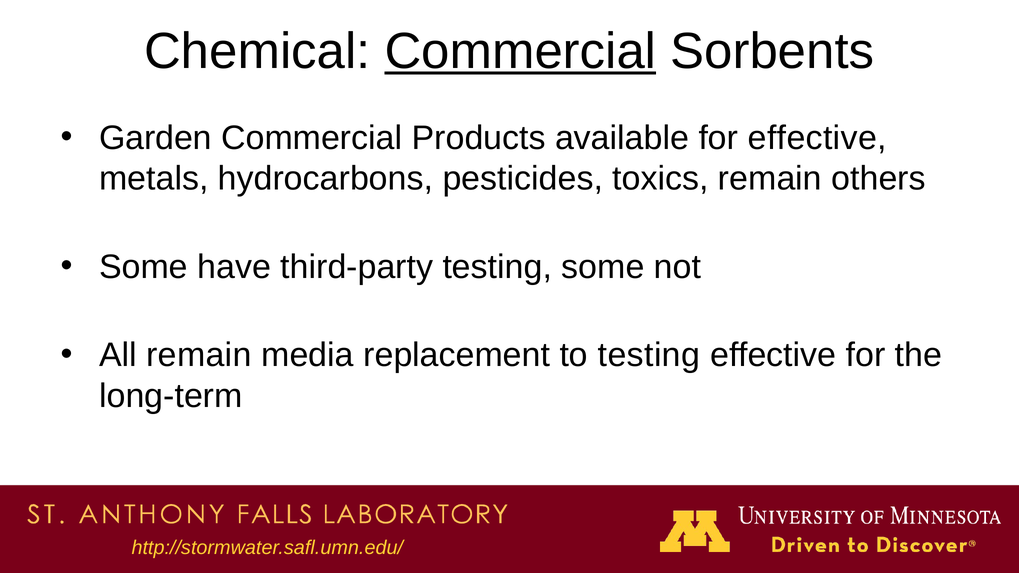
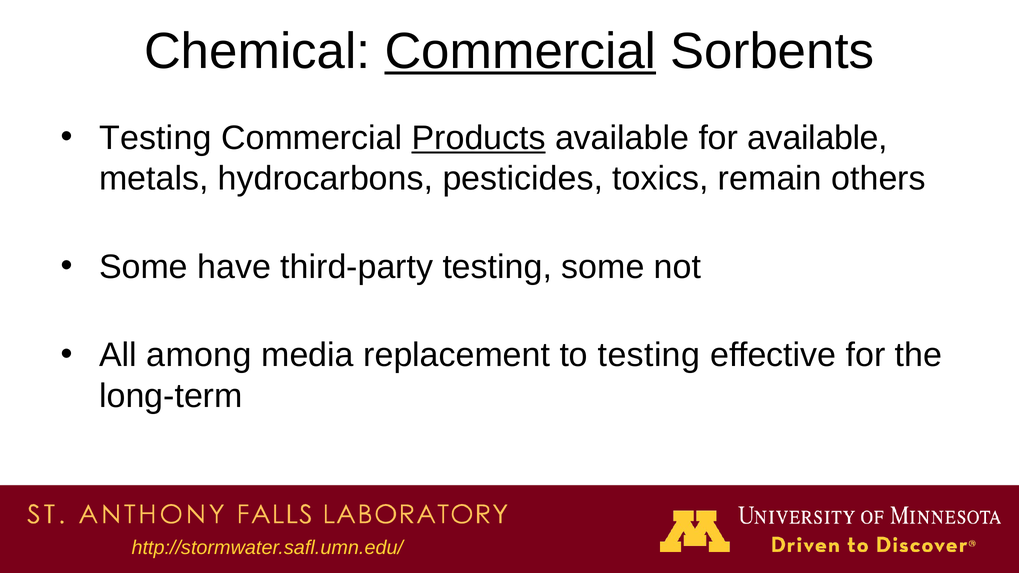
Garden at (156, 138): Garden -> Testing
Products underline: none -> present
for effective: effective -> available
All remain: remain -> among
